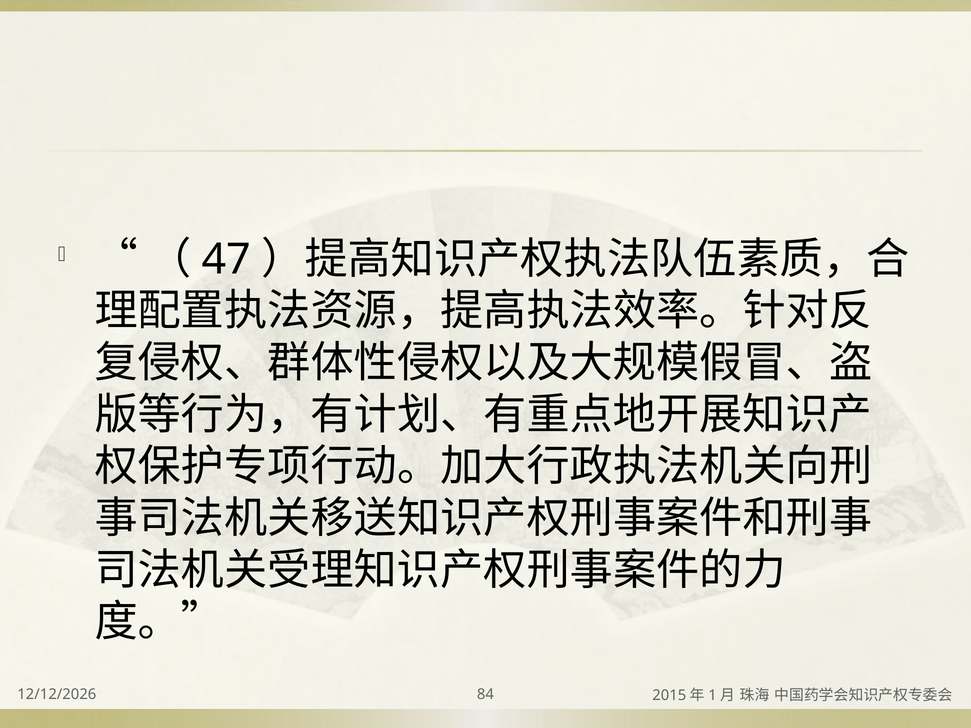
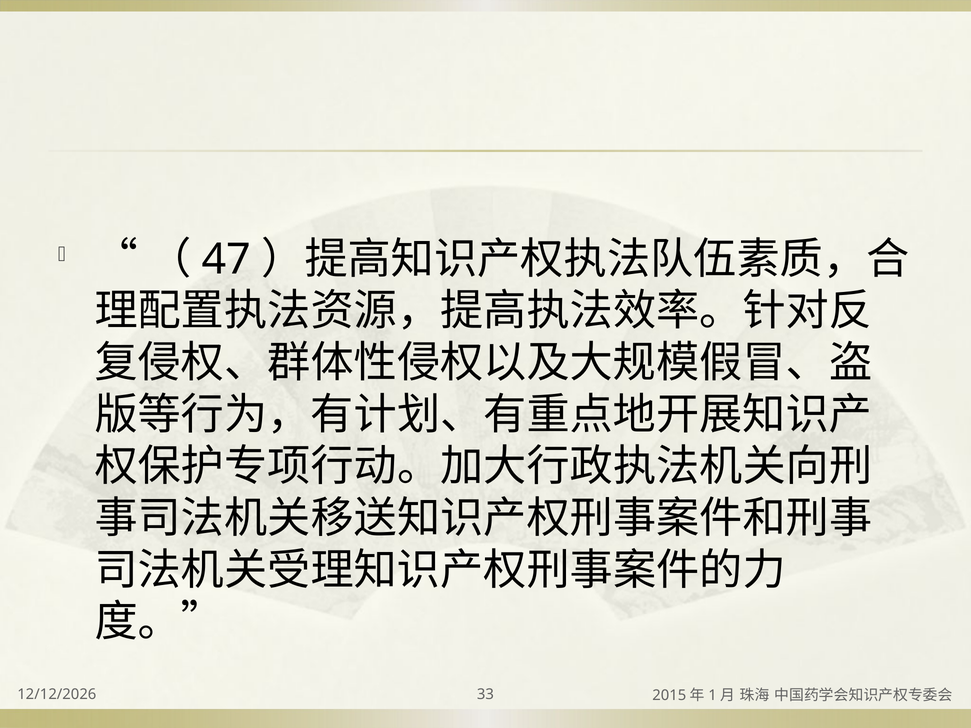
84: 84 -> 33
